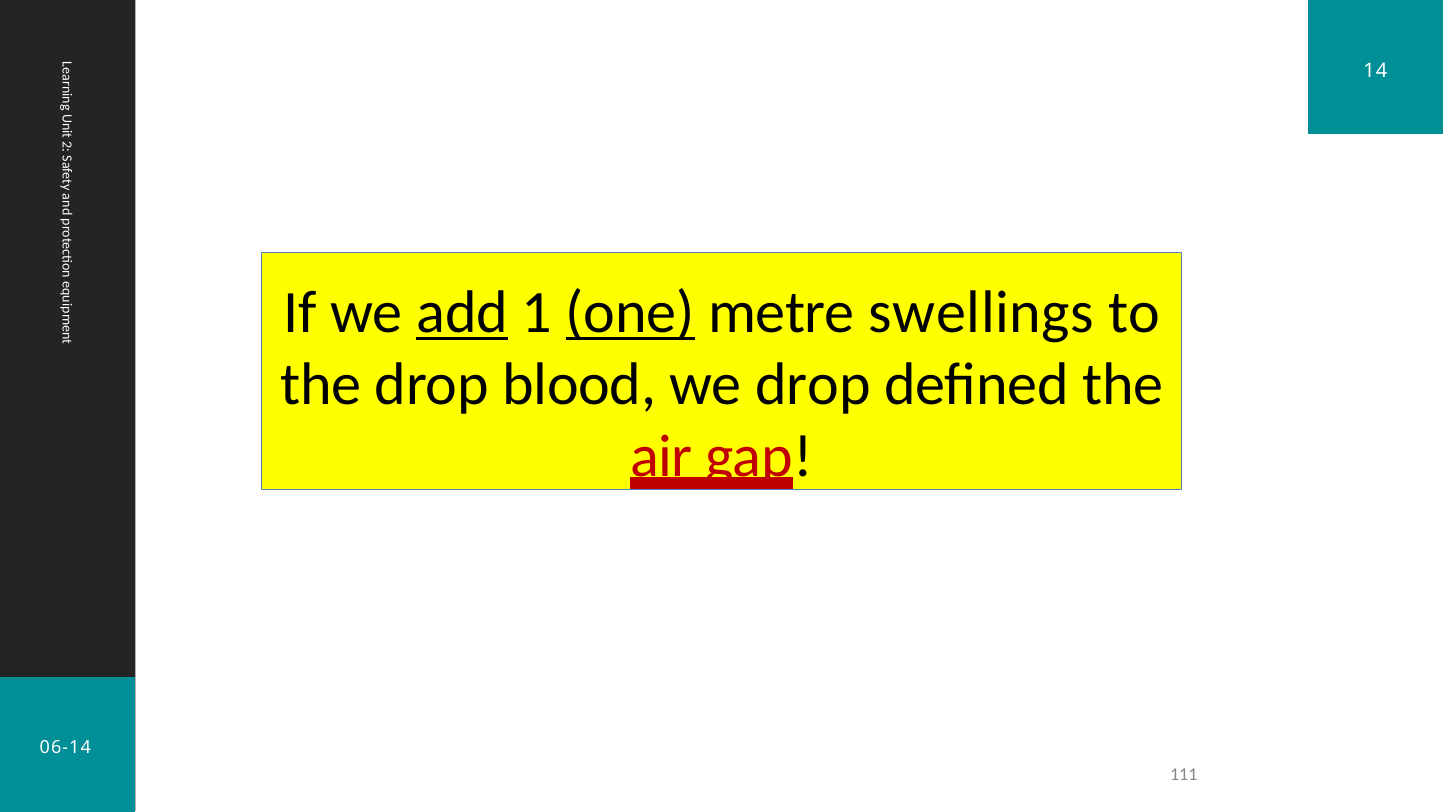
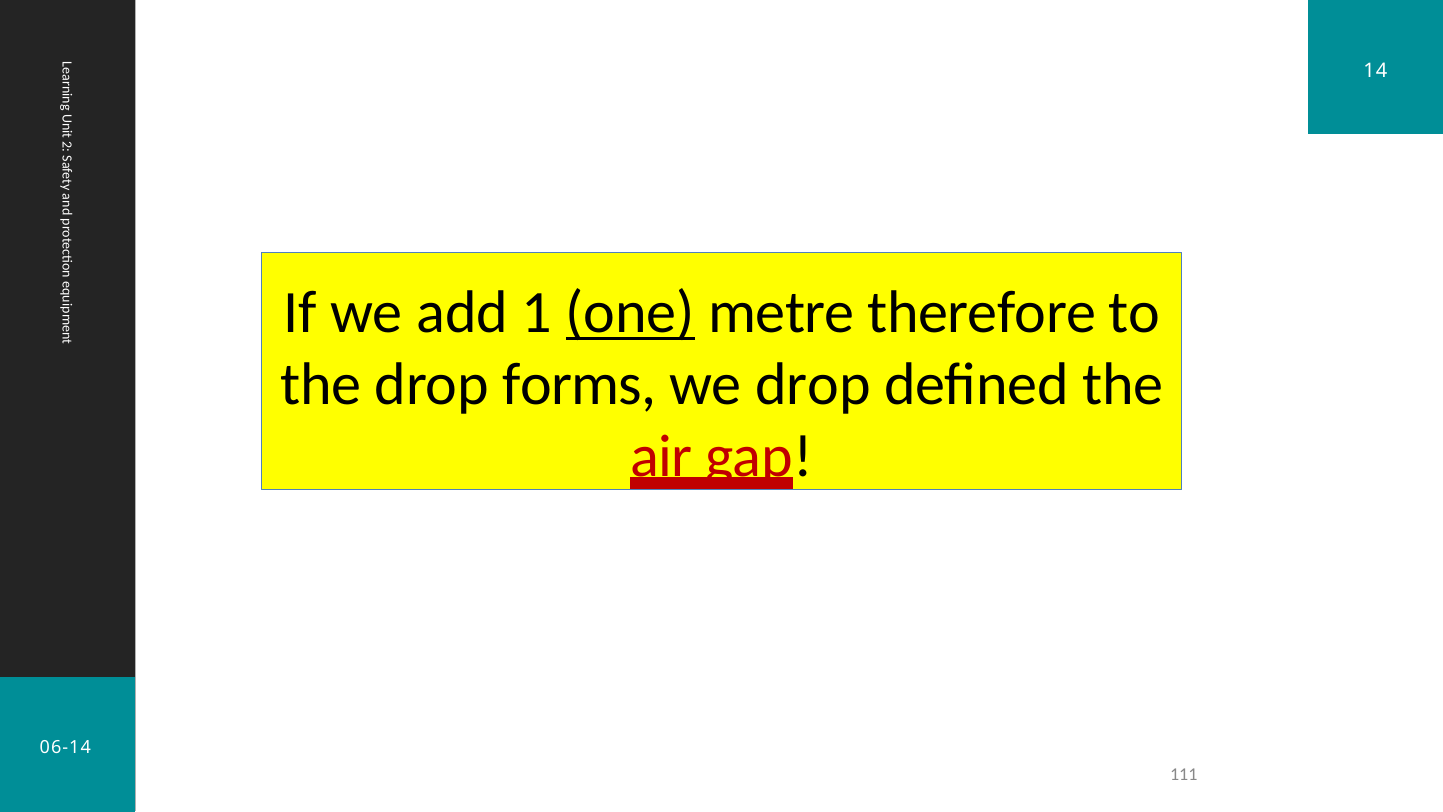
add underline: present -> none
swellings: swellings -> therefore
blood: blood -> forms
